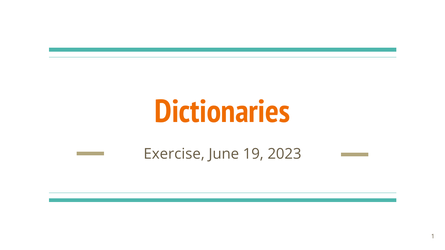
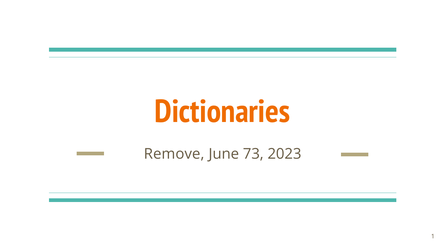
Exercise: Exercise -> Remove
19: 19 -> 73
